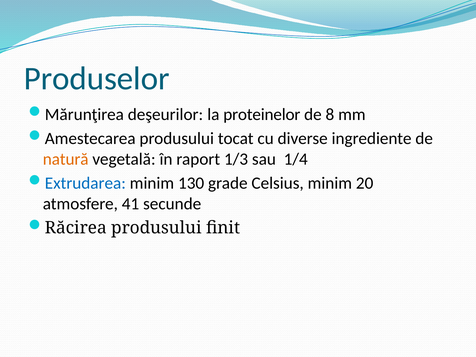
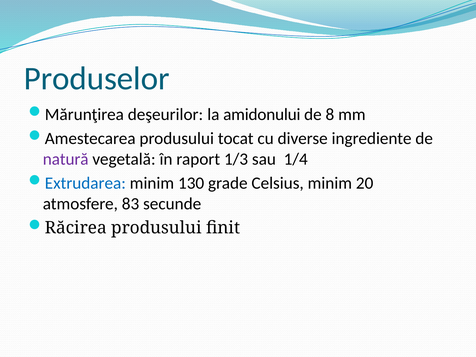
proteinelor: proteinelor -> amidonului
natură colour: orange -> purple
41: 41 -> 83
